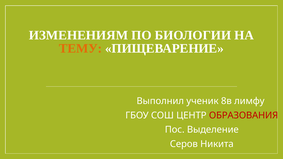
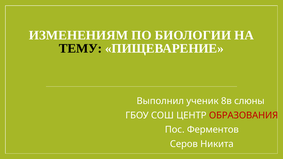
ТЕМУ colour: orange -> black
лимфу: лимфу -> слюны
Выделение: Выделение -> Ферментов
